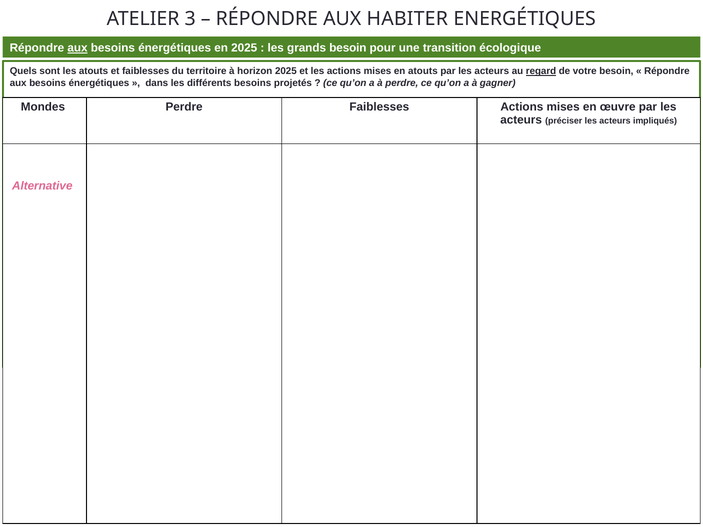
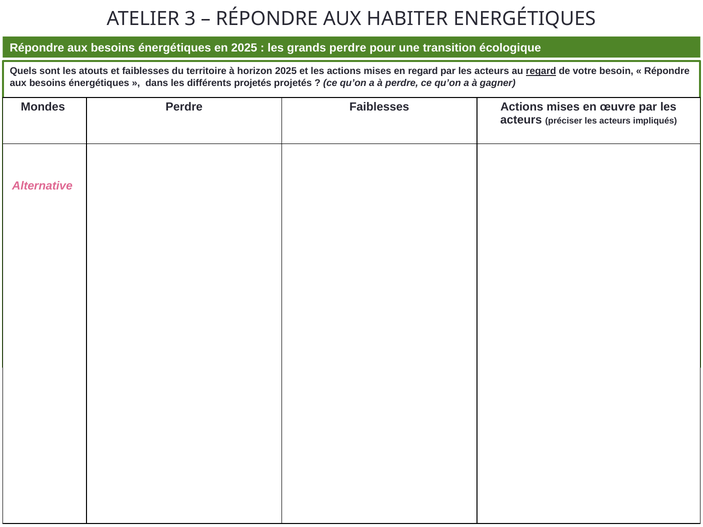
aux at (78, 48) underline: present -> none
grands besoin: besoin -> perdre
en atouts: atouts -> regard
différents besoins: besoins -> projetés
